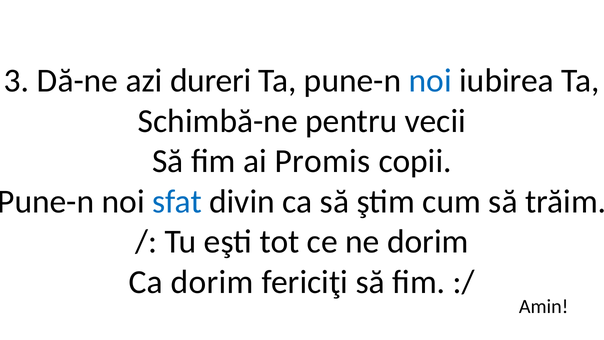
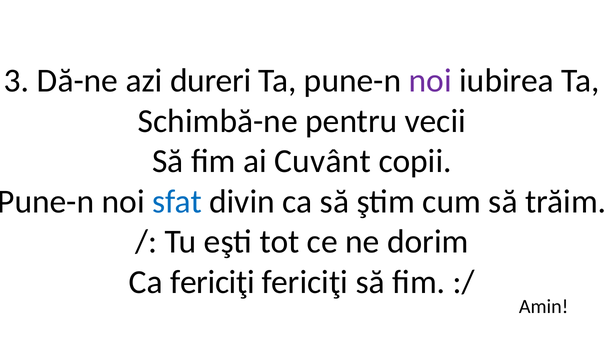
noi at (430, 81) colour: blue -> purple
Promis: Promis -> Cuvânt
Ca dorim: dorim -> fericiţi
